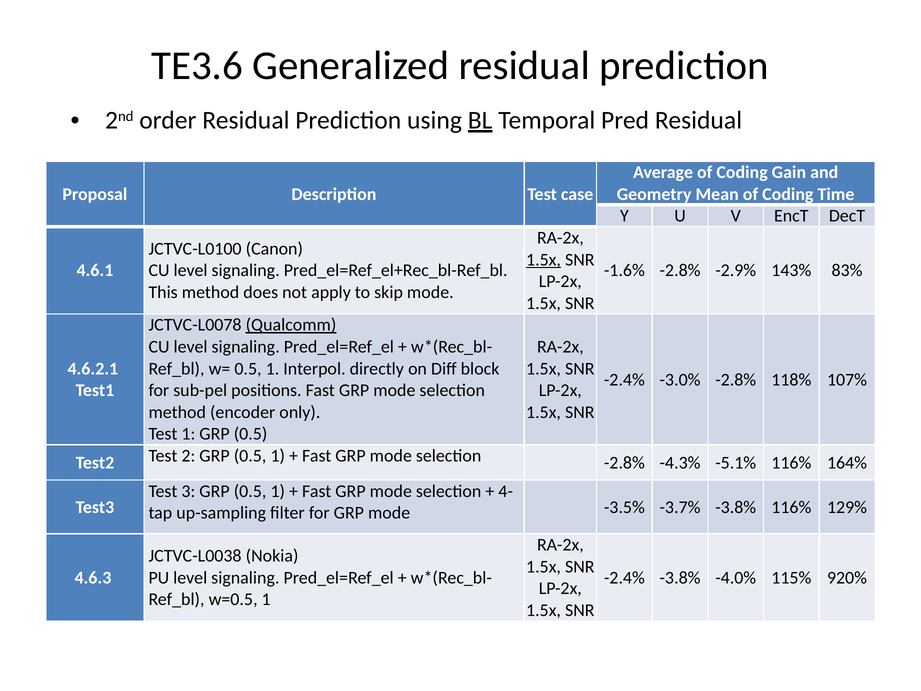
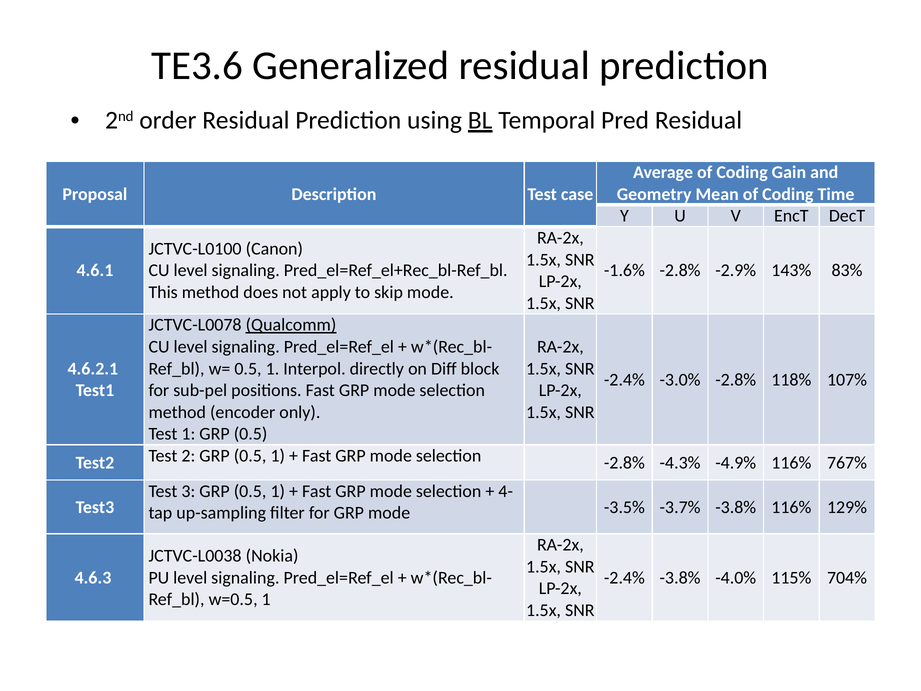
1.5x at (544, 260) underline: present -> none
-5.1%: -5.1% -> -4.9%
164%: 164% -> 767%
920%: 920% -> 704%
